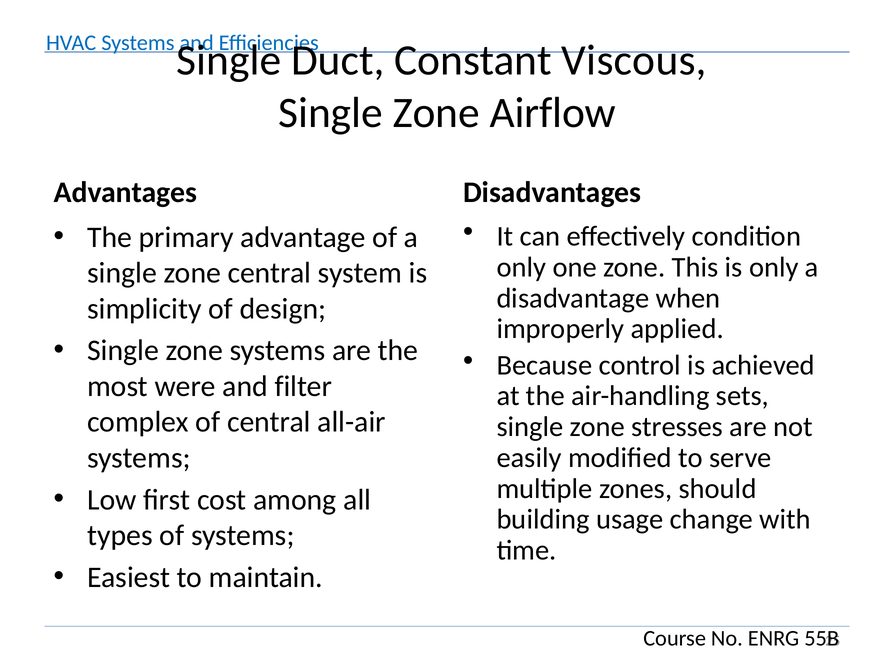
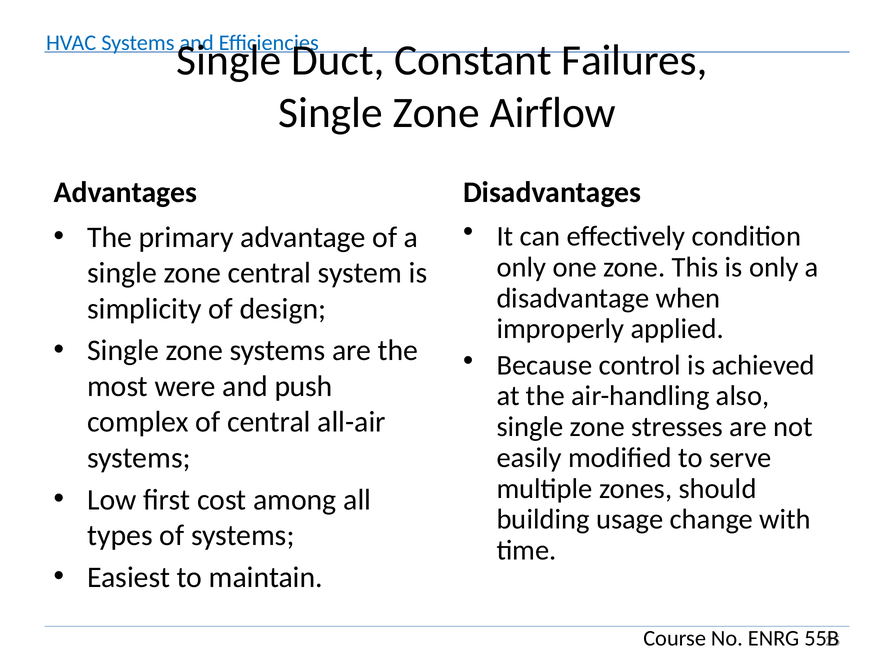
Viscous: Viscous -> Failures
filter: filter -> push
sets: sets -> also
